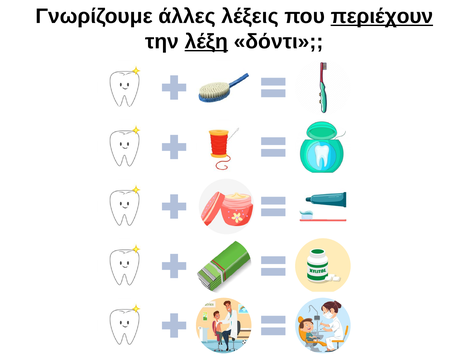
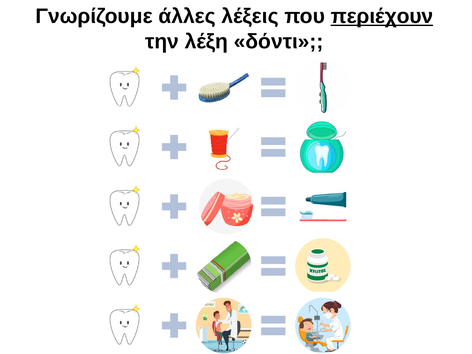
λέξη underline: present -> none
